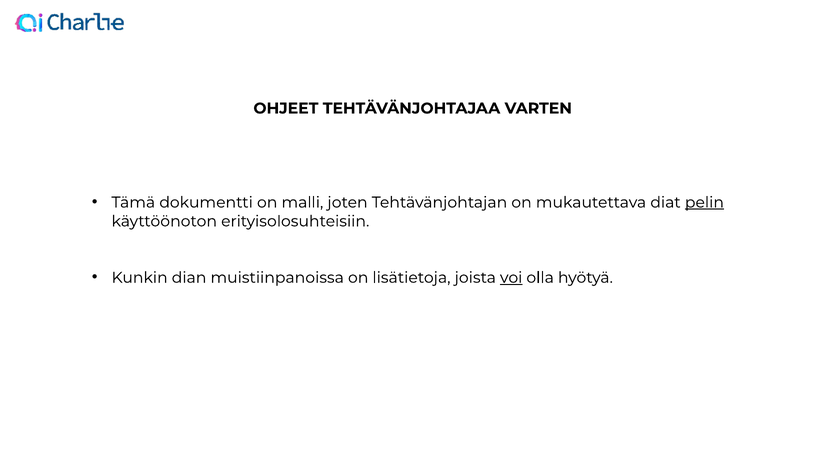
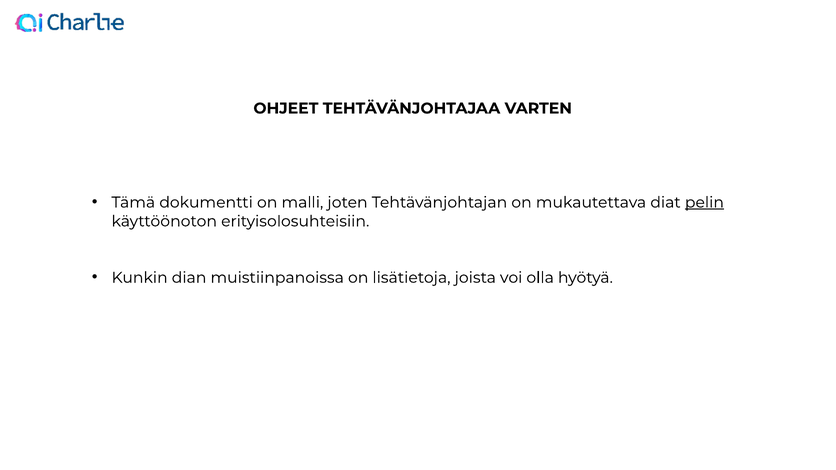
voi underline: present -> none
